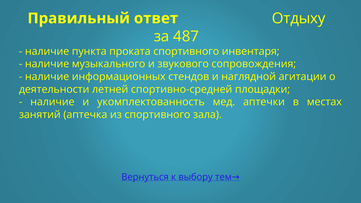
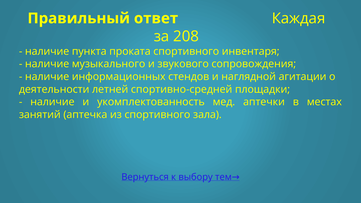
Отдыху: Отдыху -> Каждая
487: 487 -> 208
